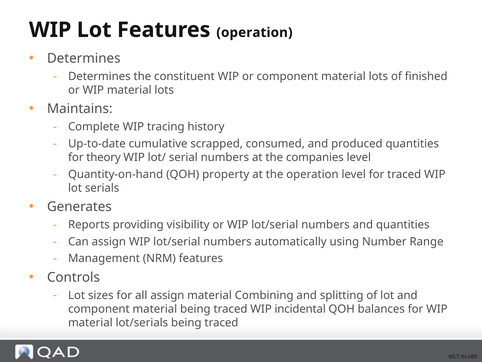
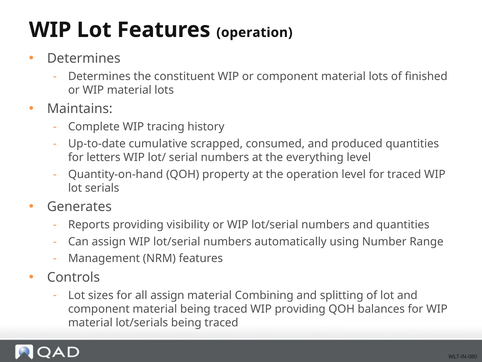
theory: theory -> letters
companies: companies -> everything
WIP incidental: incidental -> providing
